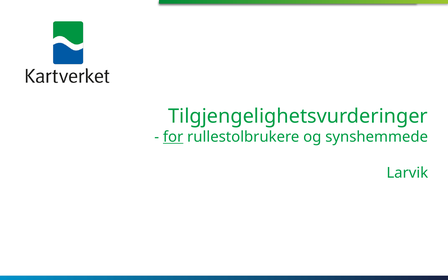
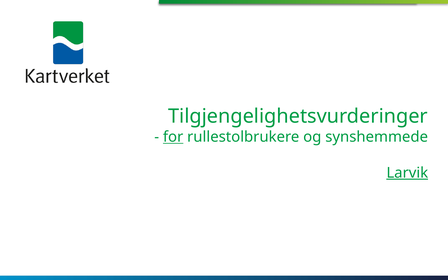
Larvik underline: none -> present
